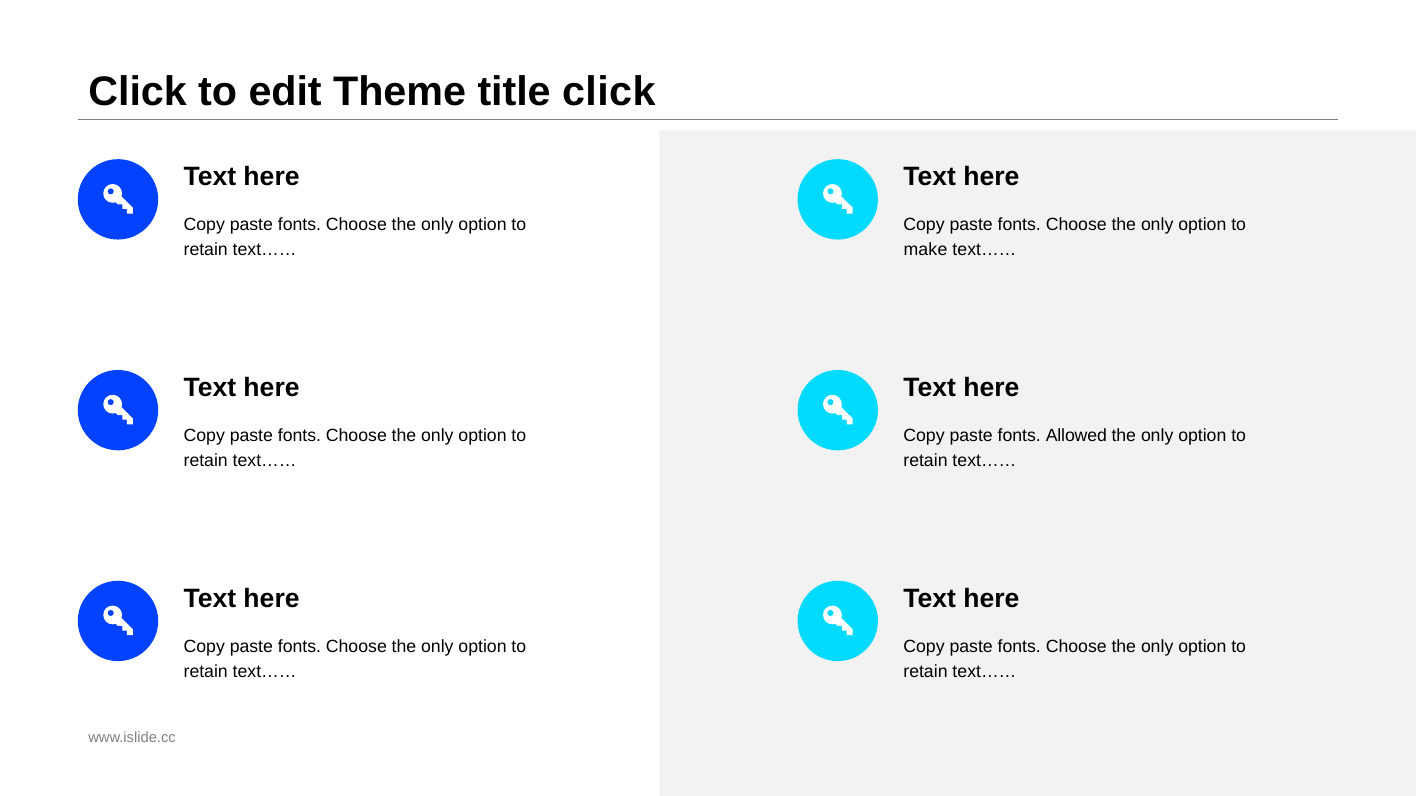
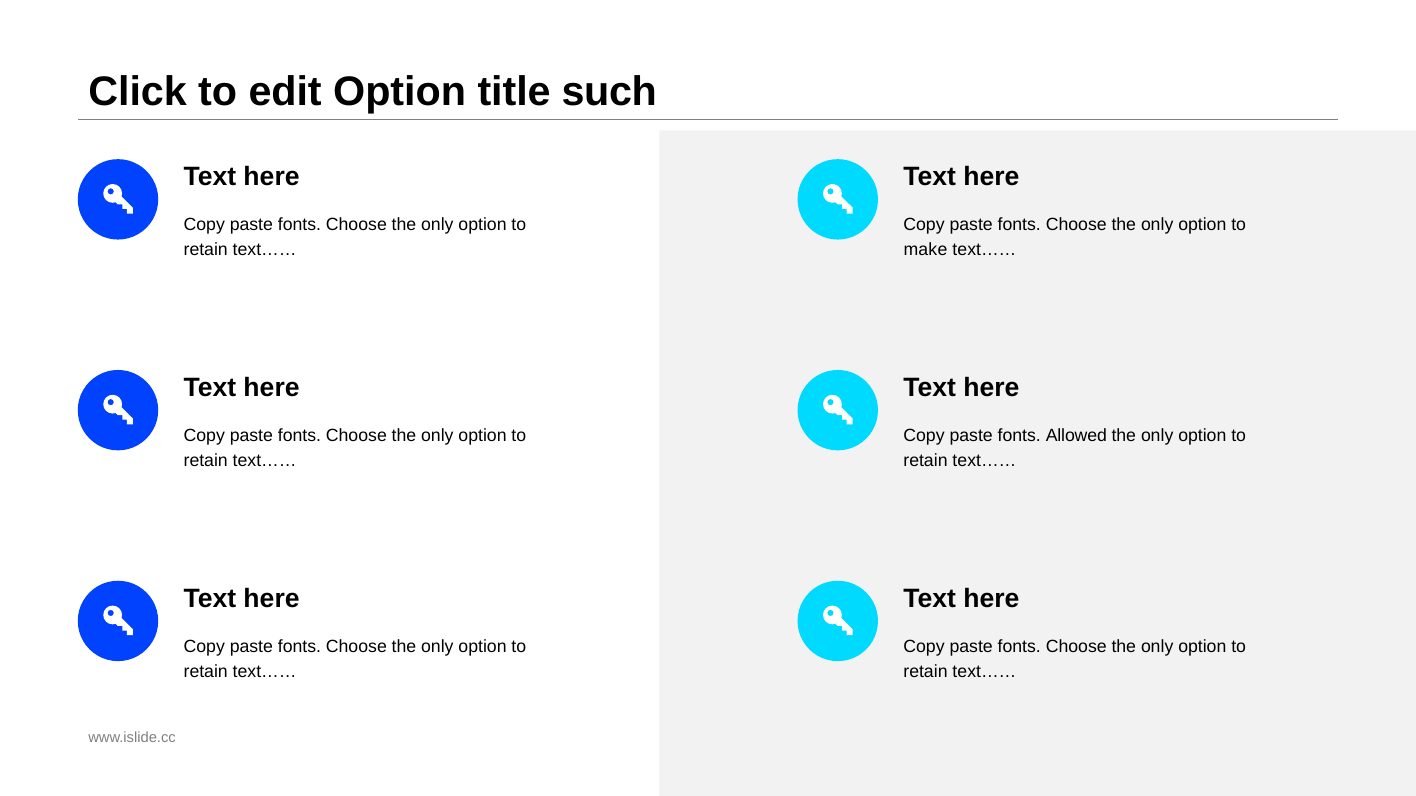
edit Theme: Theme -> Option
title click: click -> such
